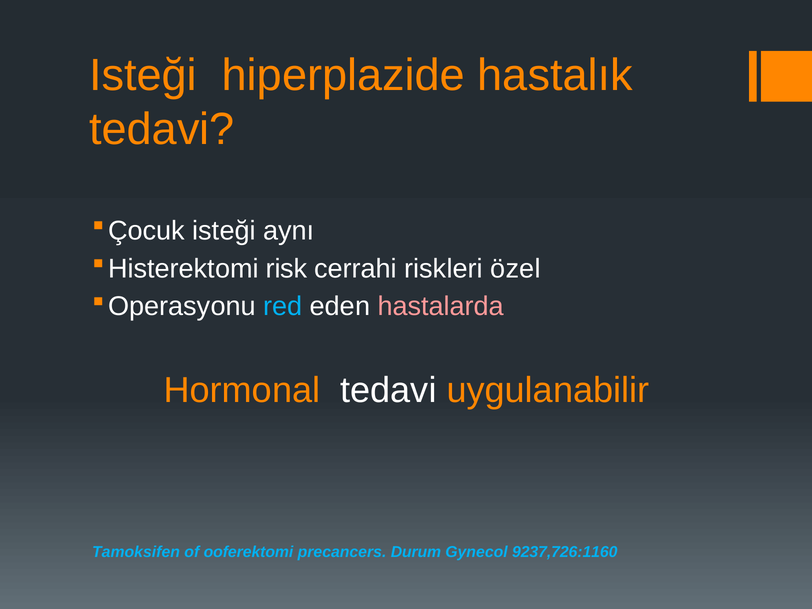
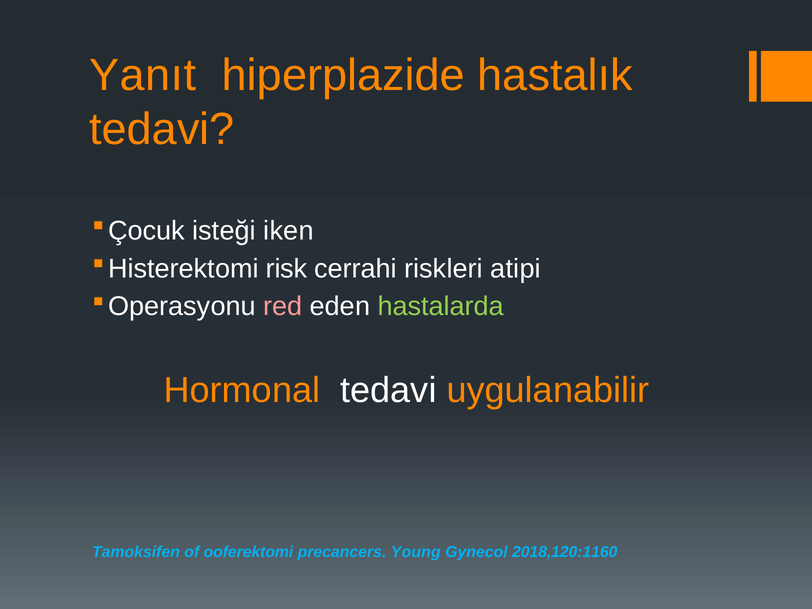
Isteği at (143, 75): Isteği -> Yanıt
aynı: aynı -> iken
özel: özel -> atipi
red colour: light blue -> pink
hastalarda colour: pink -> light green
Durum: Durum -> Young
9237,726:1160: 9237,726:1160 -> 2018,120:1160
